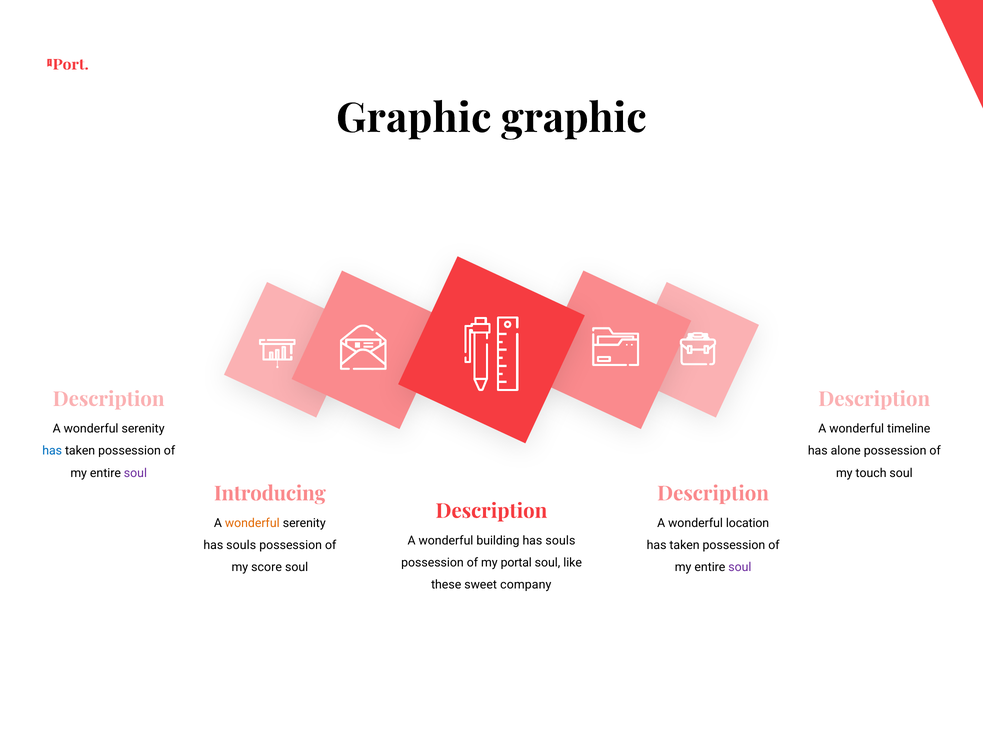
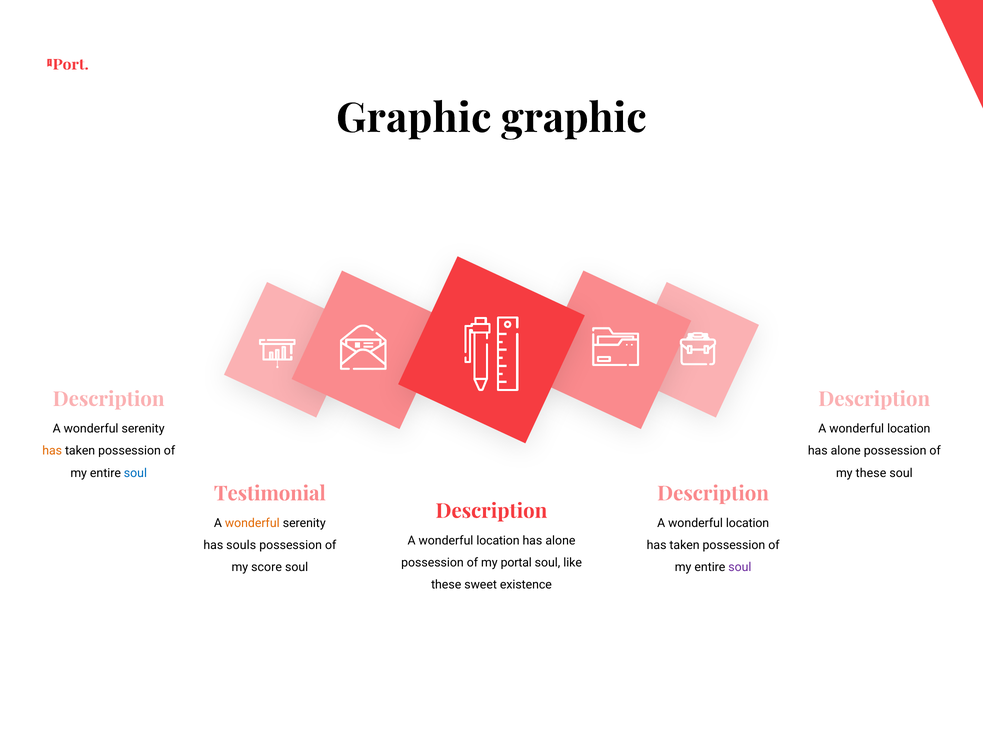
timeline at (909, 429): timeline -> location
has at (52, 451) colour: blue -> orange
soul at (135, 473) colour: purple -> blue
my touch: touch -> these
Introducing: Introducing -> Testimonial
building at (498, 541): building -> location
souls at (560, 541): souls -> alone
company: company -> existence
